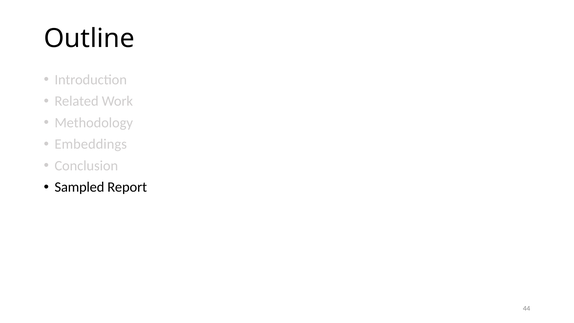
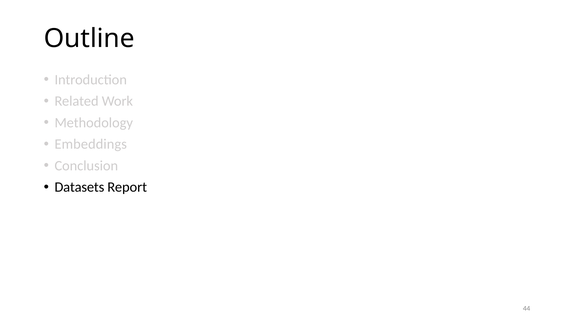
Sampled: Sampled -> Datasets
